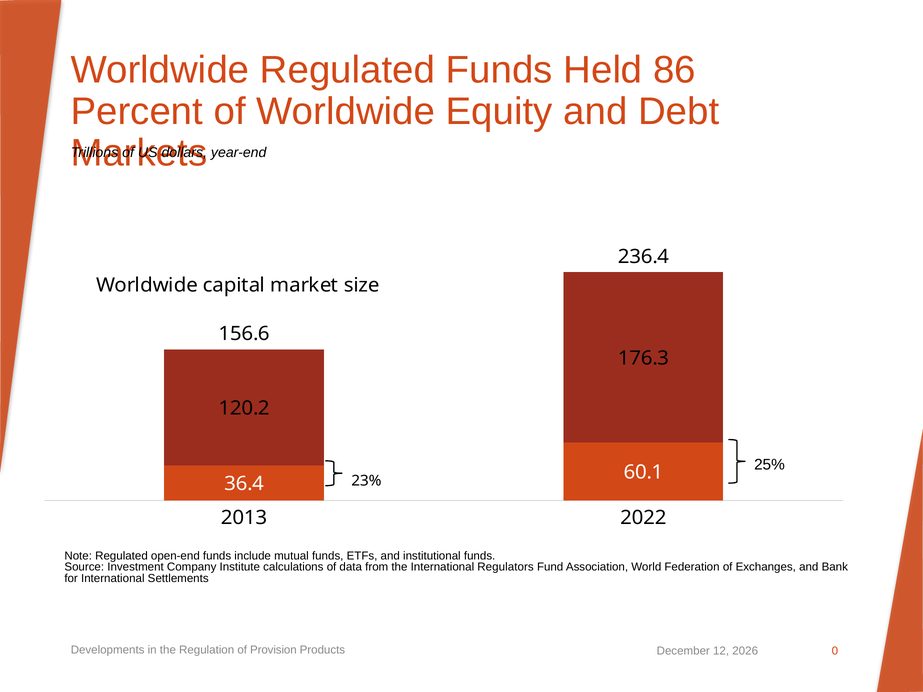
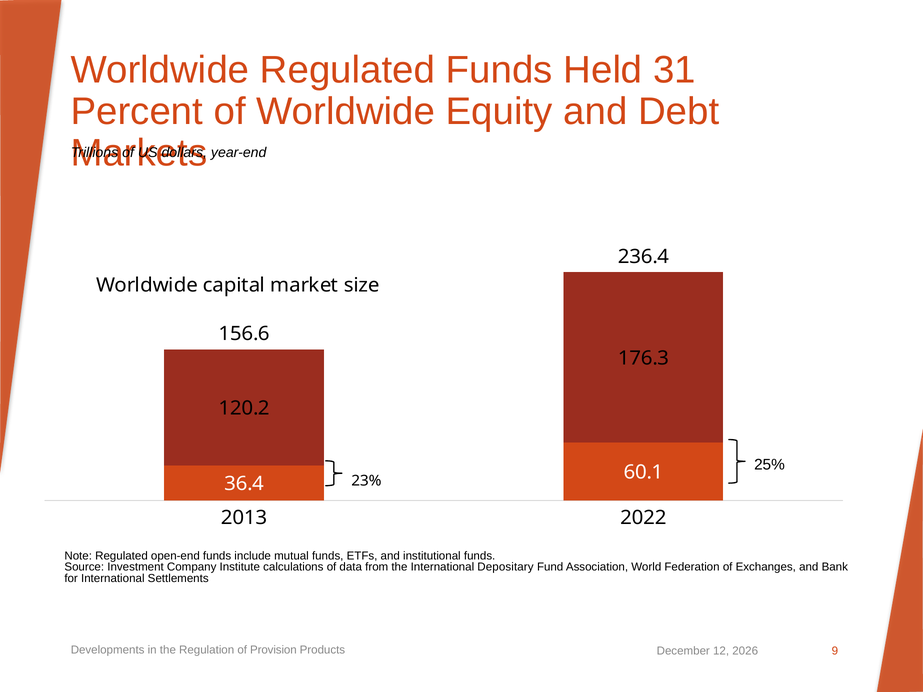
86: 86 -> 31
Regulators: Regulators -> Depositary
0: 0 -> 9
